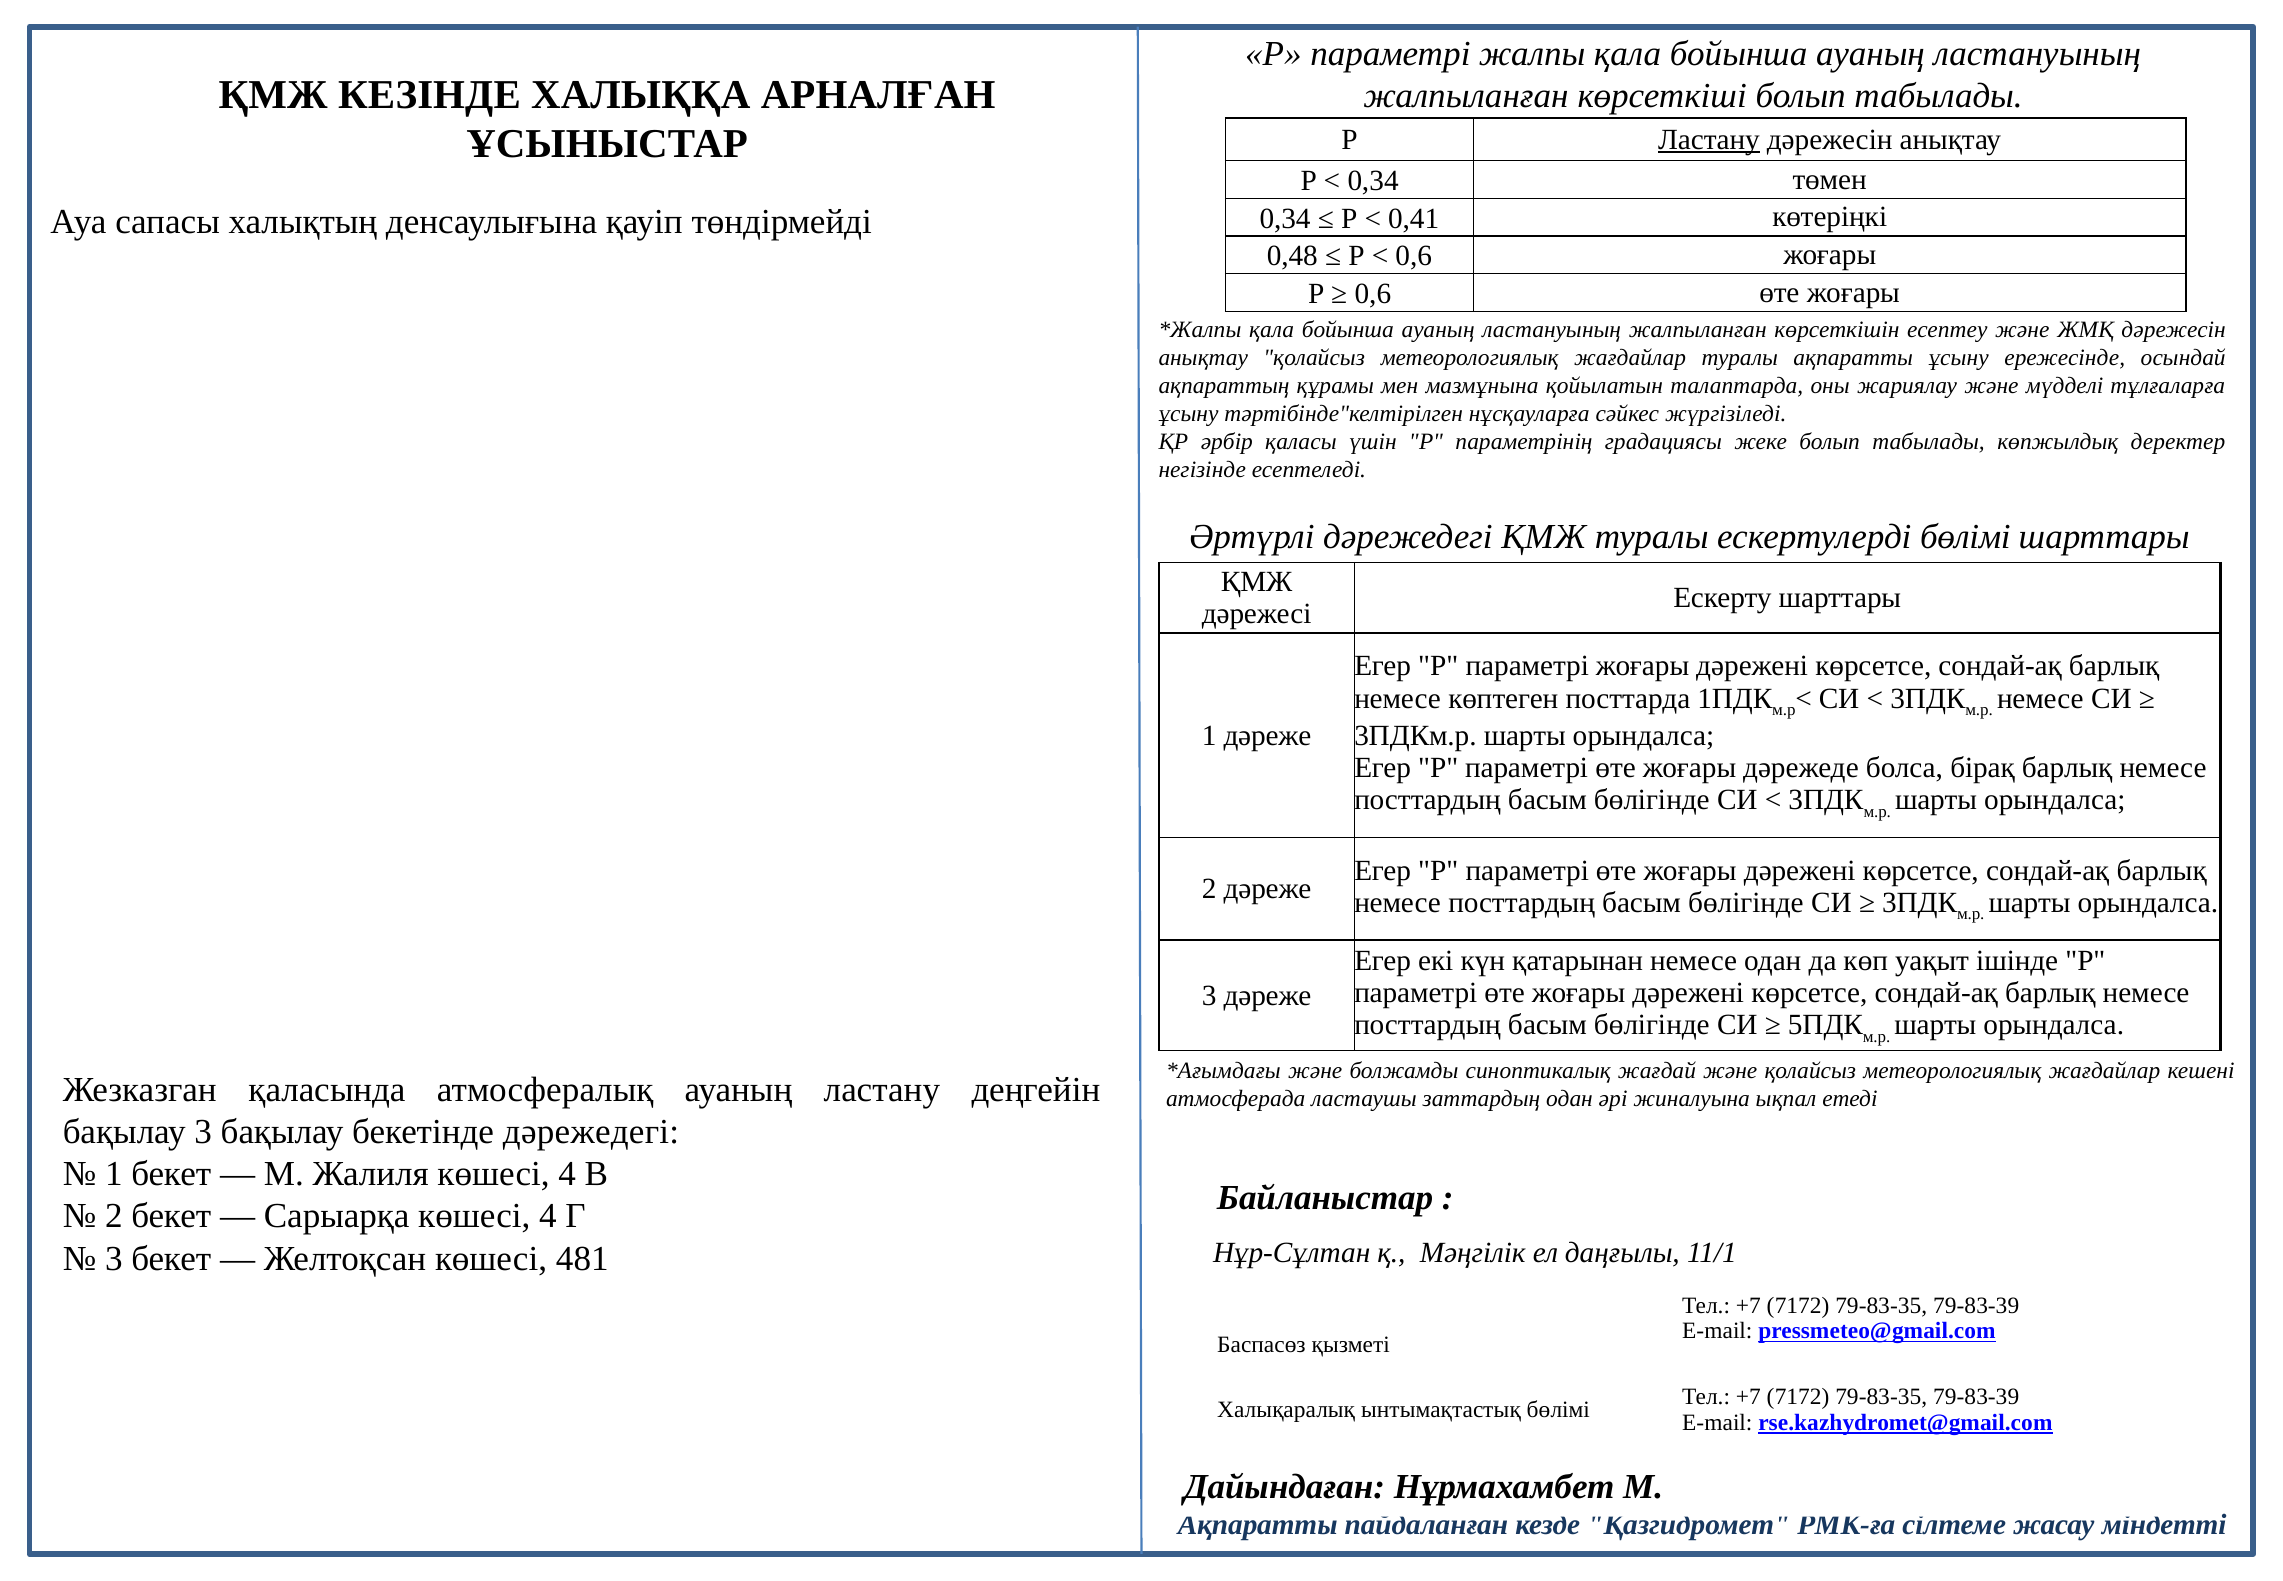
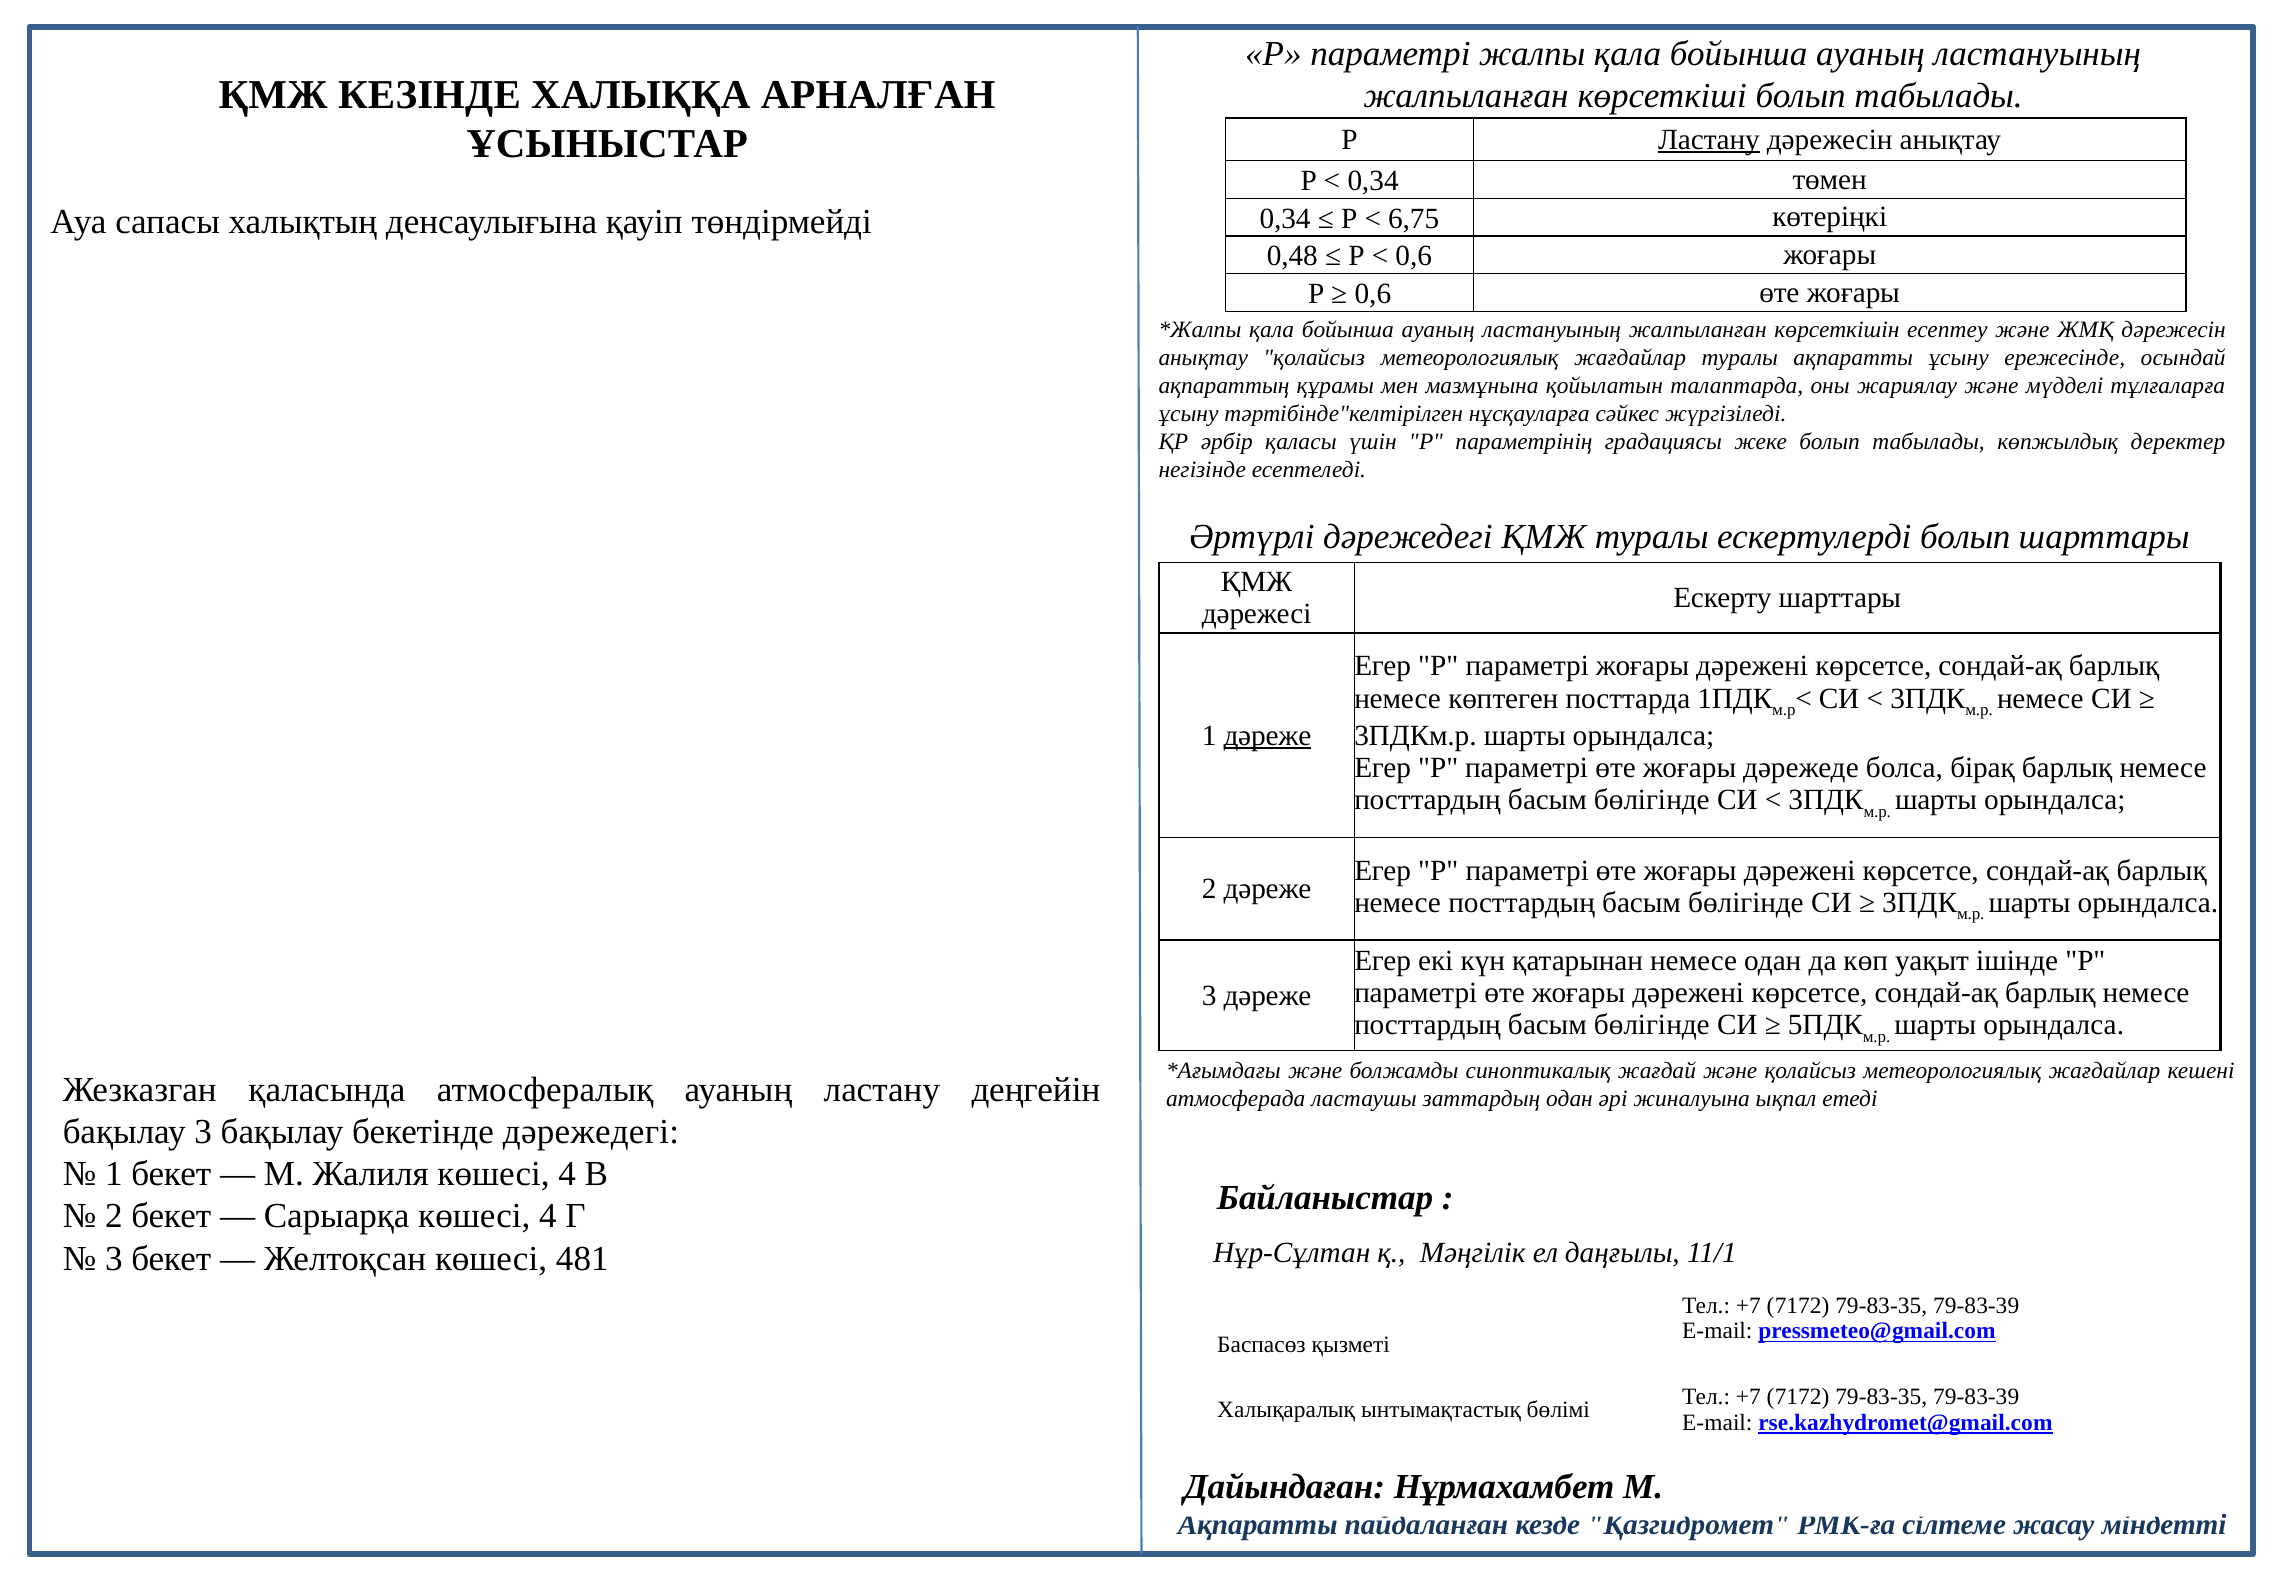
0,41: 0,41 -> 6,75
ескертулерді бөлімі: бөлімі -> болып
дәреже at (1267, 735) underline: none -> present
